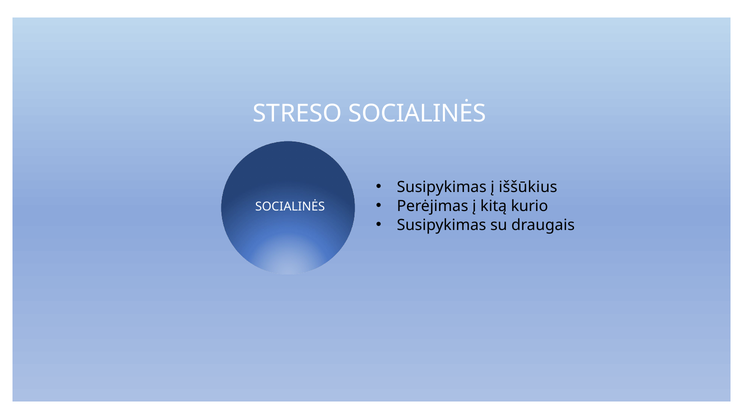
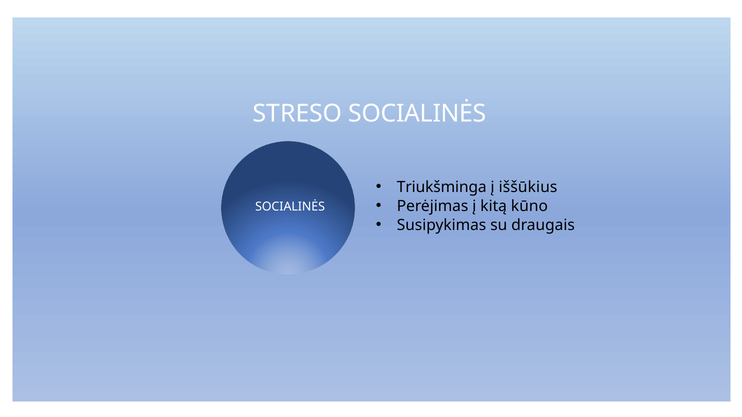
Susipykimas at (442, 188): Susipykimas -> Triukšminga
kurio: kurio -> kūno
